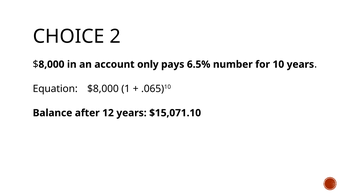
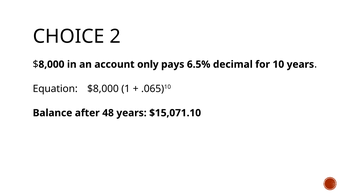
number: number -> decimal
12: 12 -> 48
